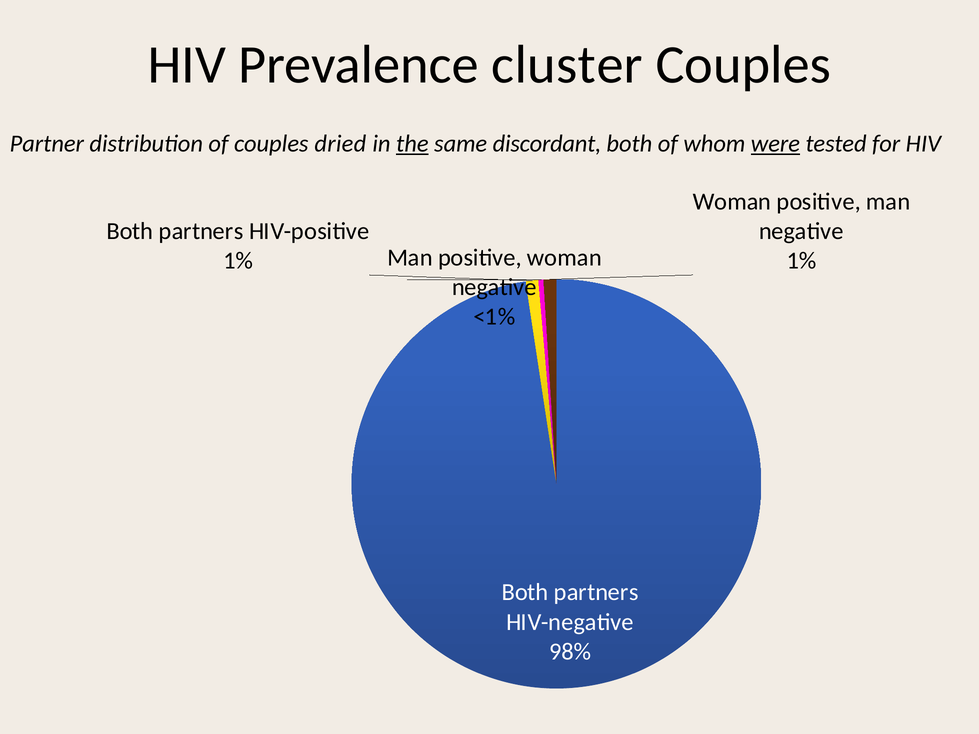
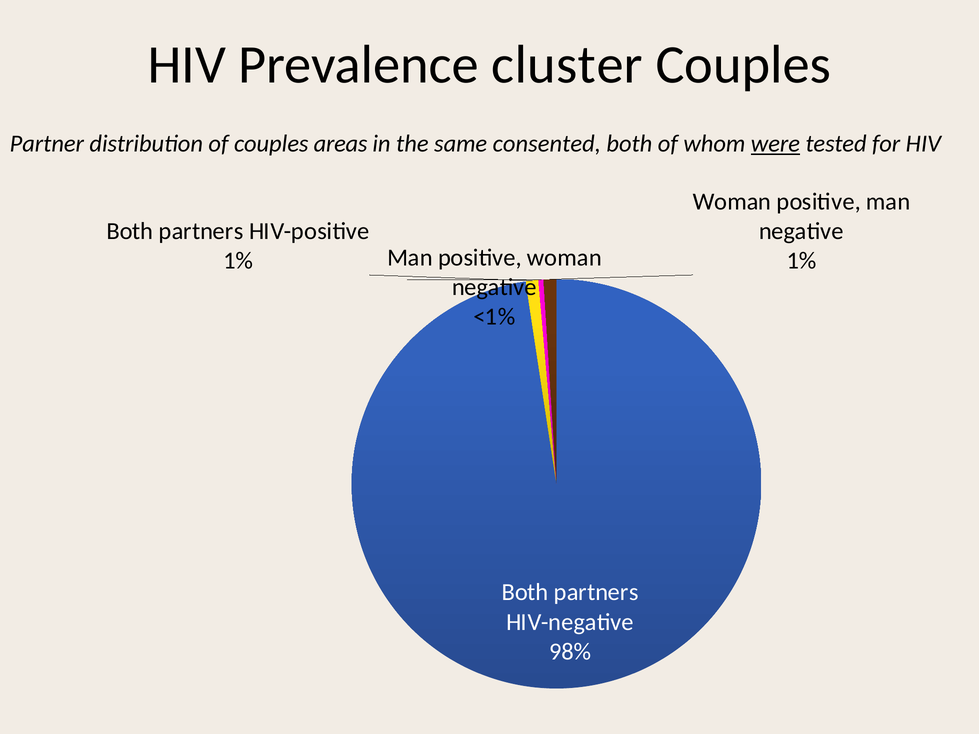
dried: dried -> areas
the underline: present -> none
discordant: discordant -> consented
